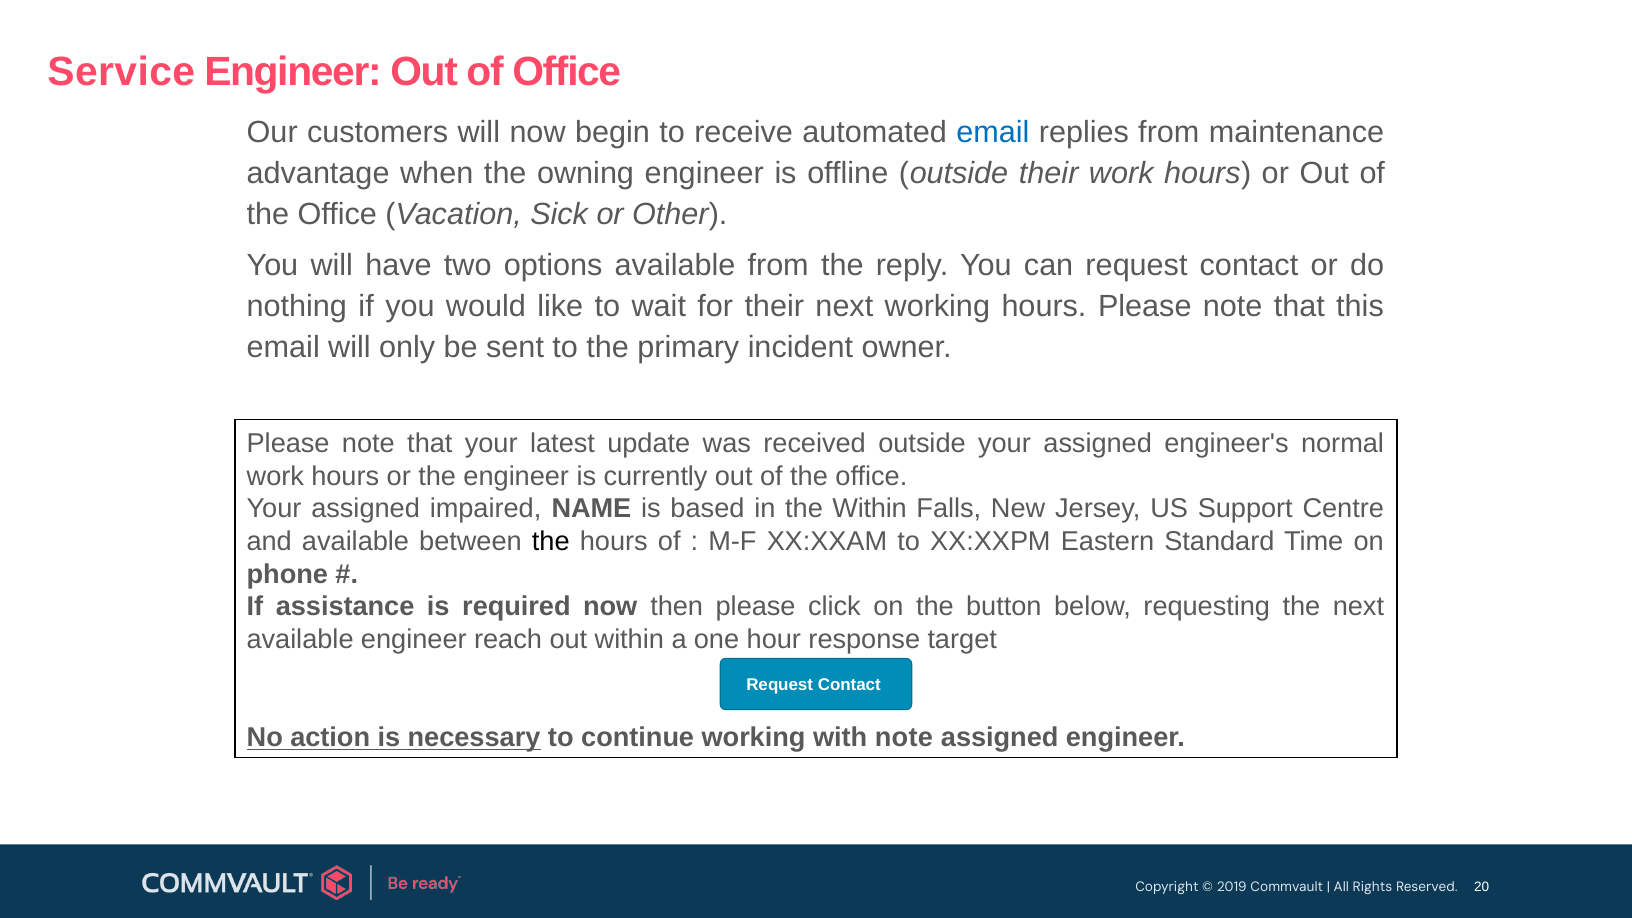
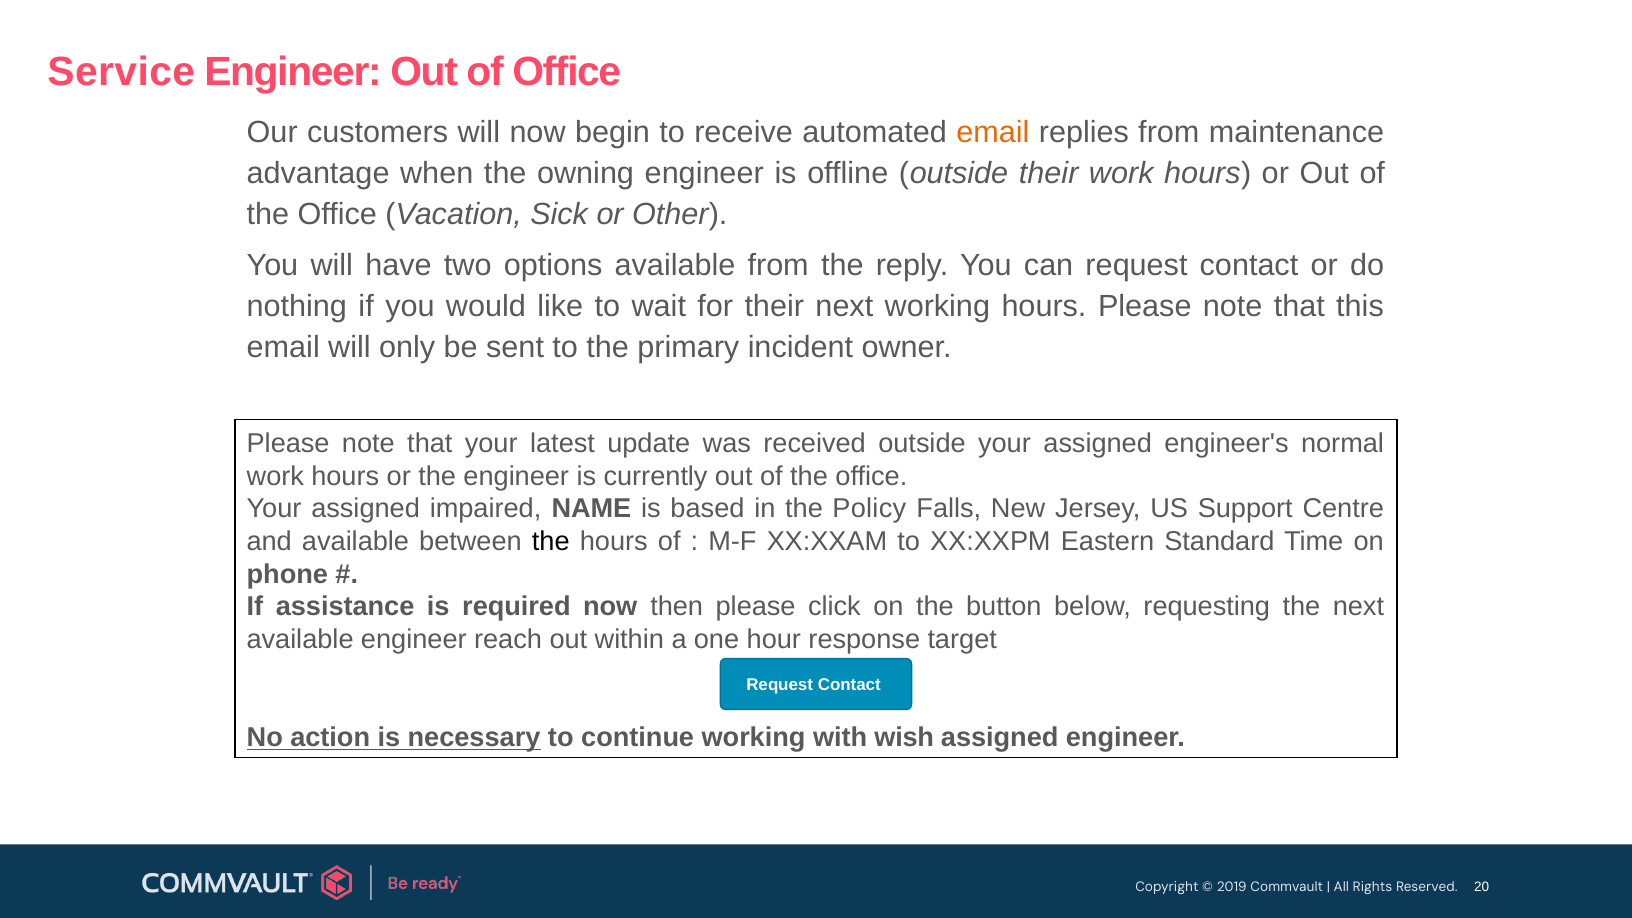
email at (993, 133) colour: blue -> orange
the Within: Within -> Policy
with note: note -> wish
